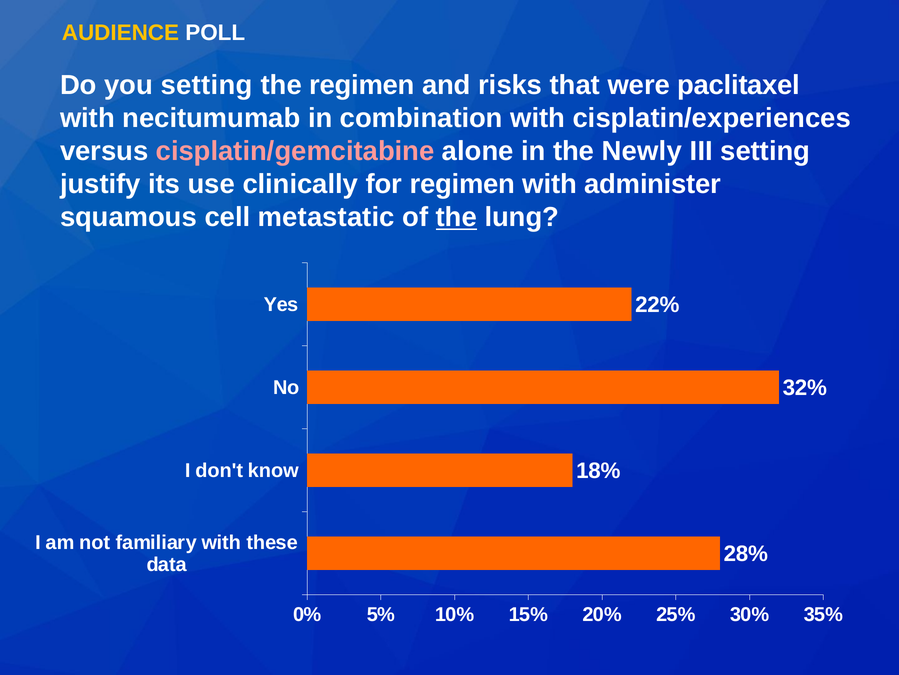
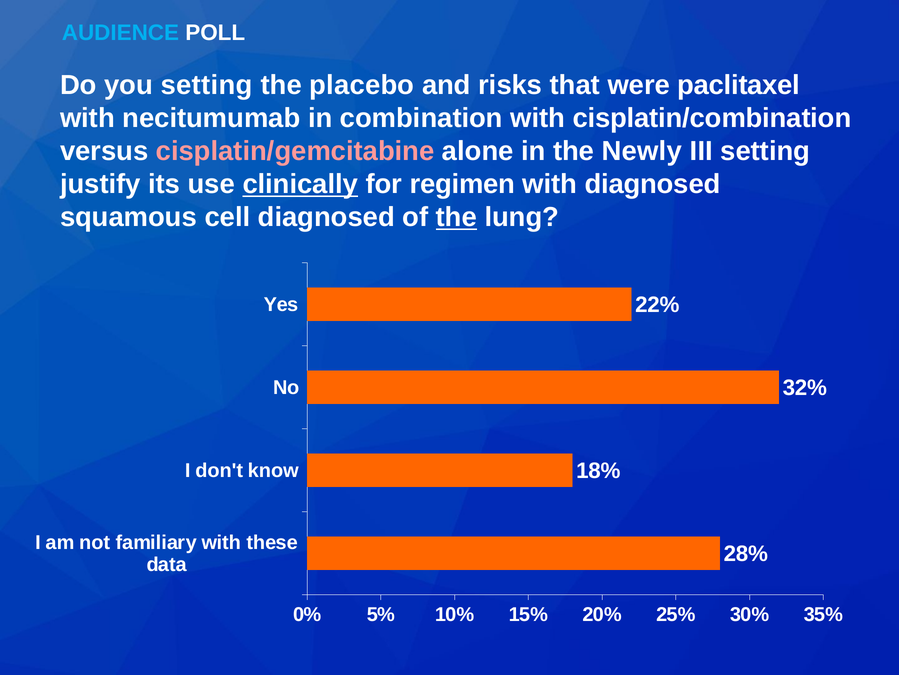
AUDIENCE colour: yellow -> light blue
the regimen: regimen -> placebo
cisplatin/experiences: cisplatin/experiences -> cisplatin/combination
clinically underline: none -> present
with administer: administer -> diagnosed
cell metastatic: metastatic -> diagnosed
